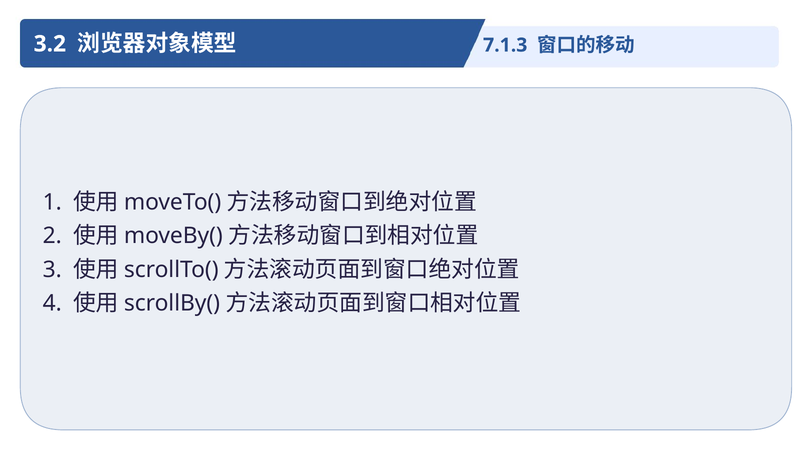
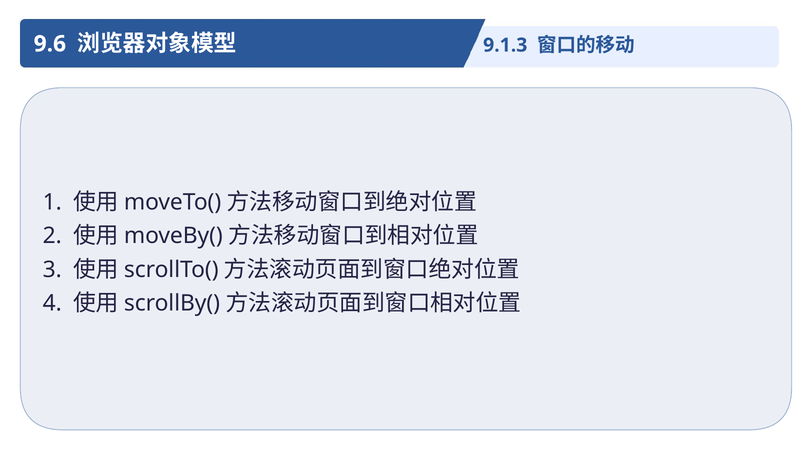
3.2: 3.2 -> 9.6
7.1.3: 7.1.3 -> 9.1.3
